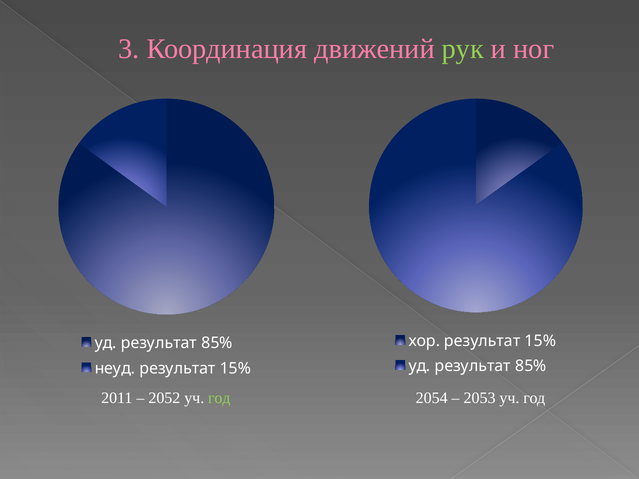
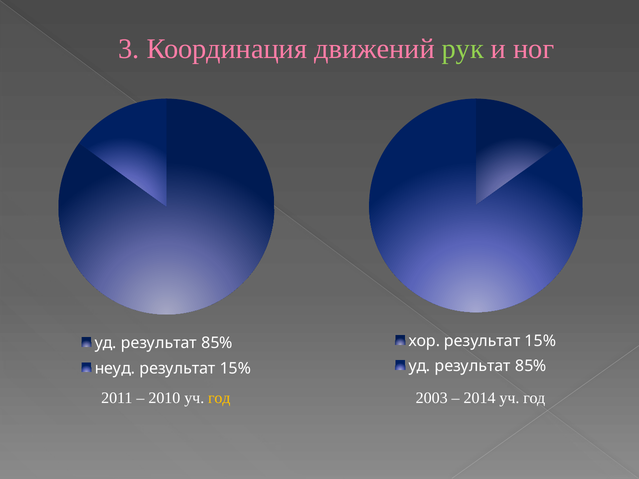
2052: 2052 -> 2010
год at (219, 398) colour: light green -> yellow
2054: 2054 -> 2003
2053: 2053 -> 2014
